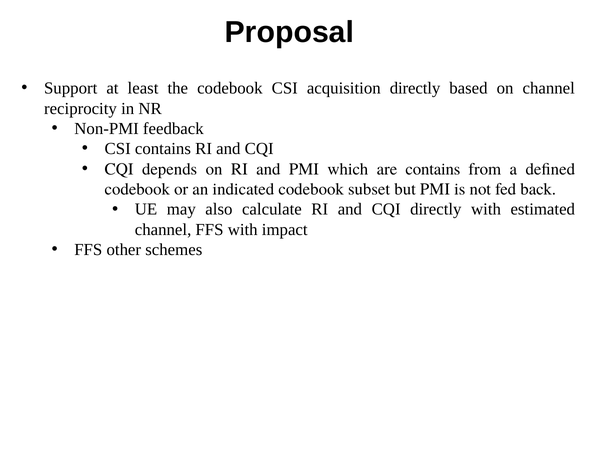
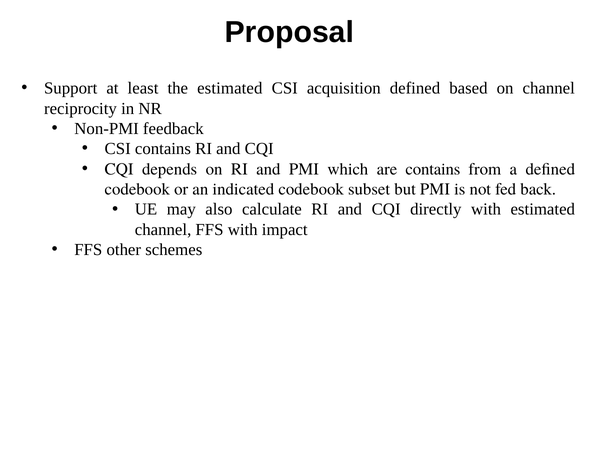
the codebook: codebook -> estimated
acquisition directly: directly -> defined
